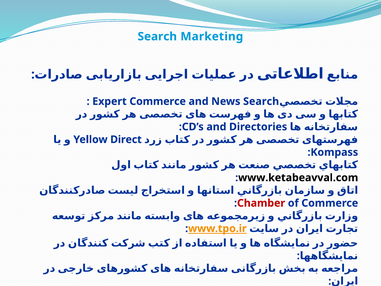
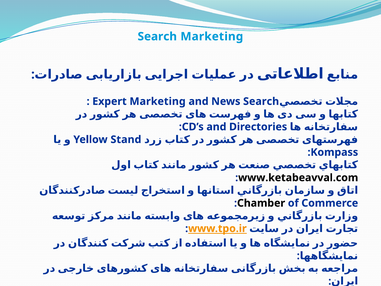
Commerce at (158, 101): Commerce -> Marketing
Yellow Direct: Direct -> Stand
Chamber colour: red -> black
